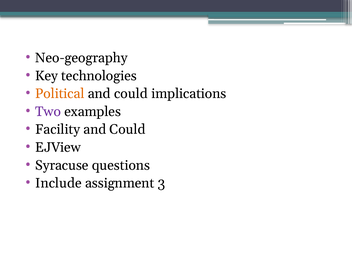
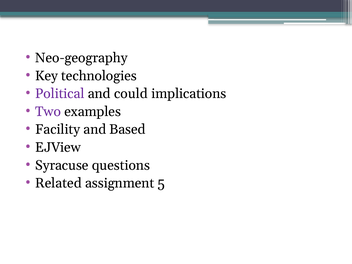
Political colour: orange -> purple
Could at (127, 129): Could -> Based
Include: Include -> Related
3: 3 -> 5
